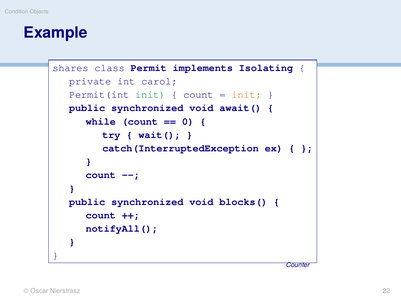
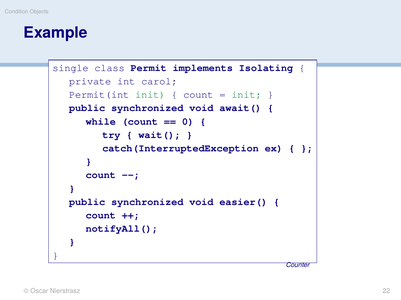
shares: shares -> single
init at (247, 95) colour: orange -> green
blocks(: blocks( -> easier(
